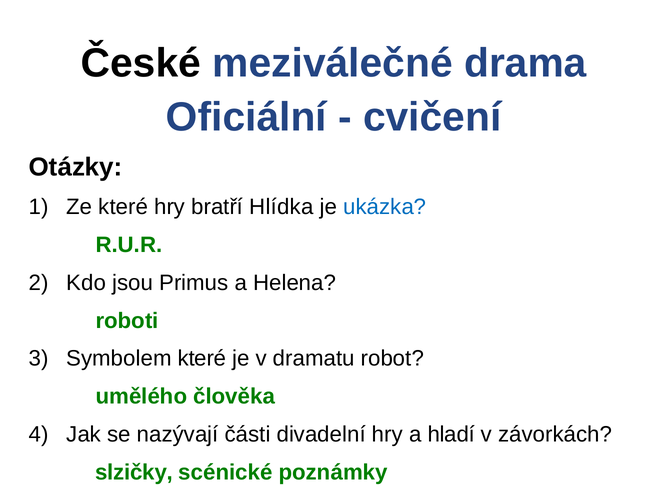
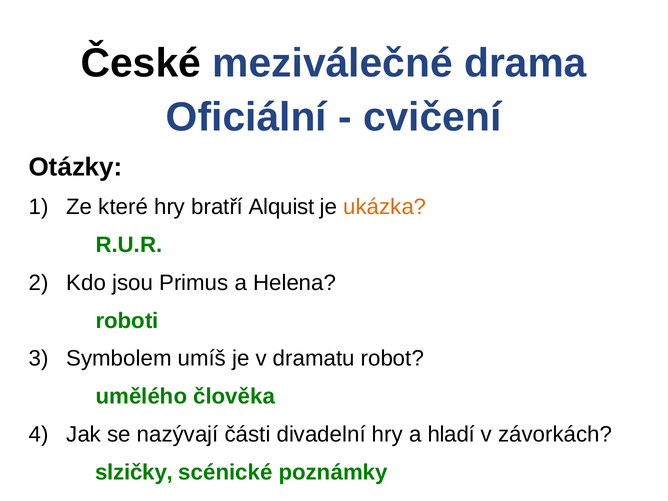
Hlídka: Hlídka -> Alquist
ukázka colour: blue -> orange
Symbolem které: které -> umíš
